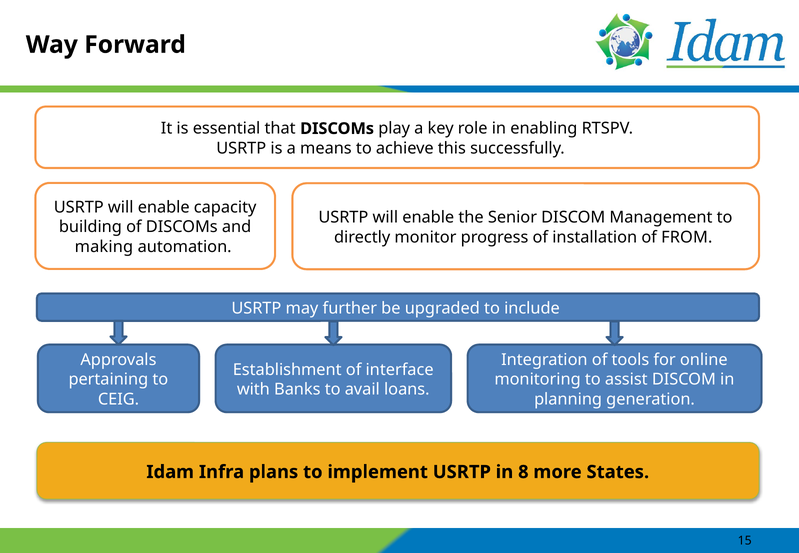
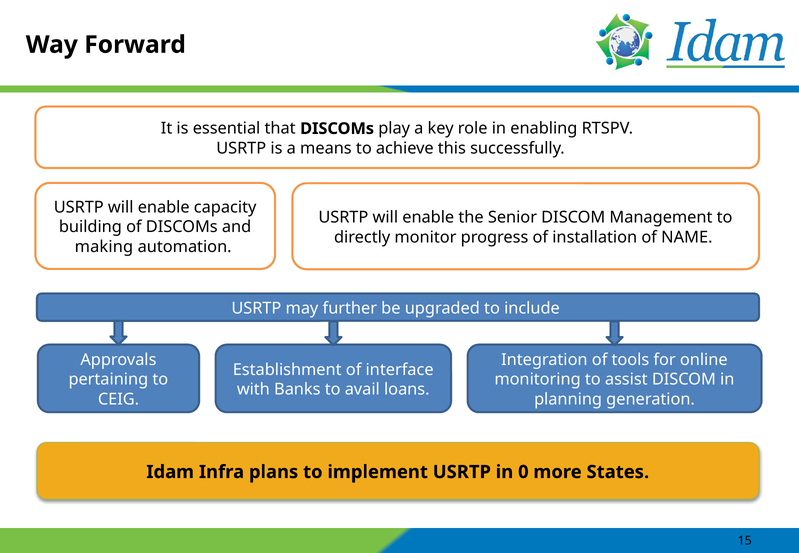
FROM: FROM -> NAME
8: 8 -> 0
